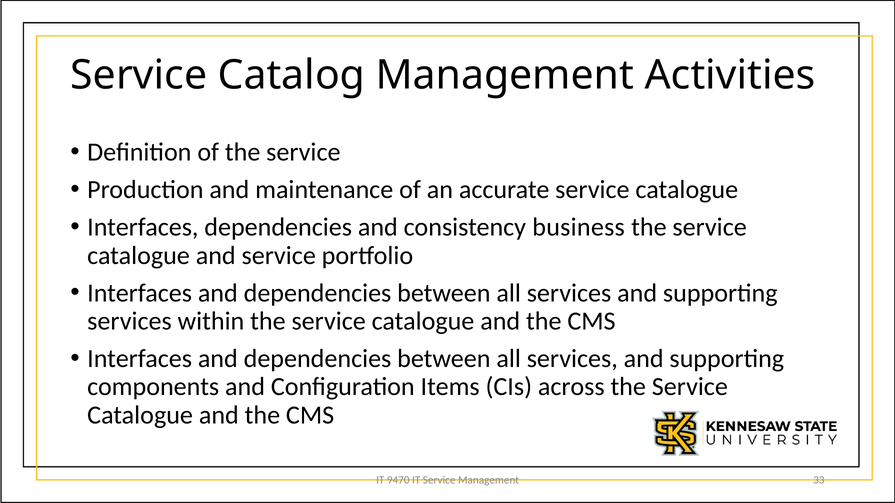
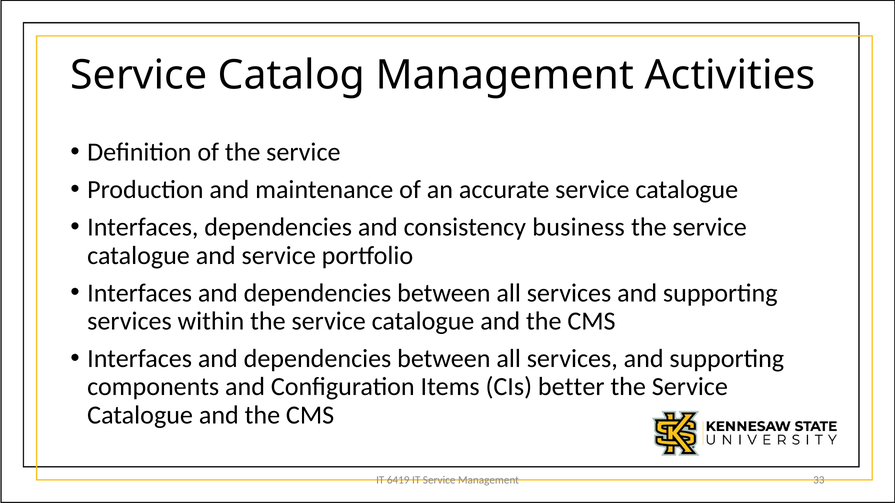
across: across -> better
9470: 9470 -> 6419
